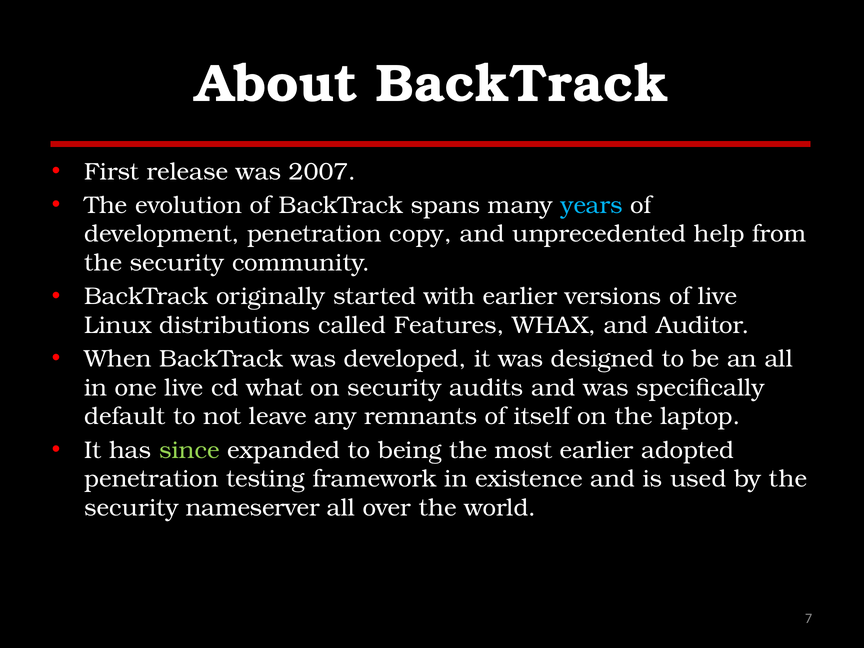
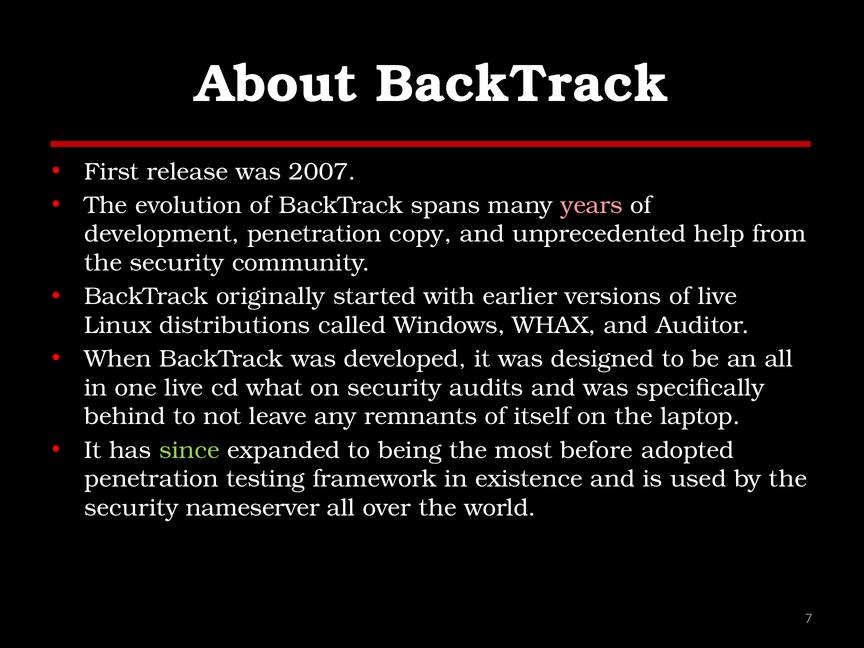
years colour: light blue -> pink
Features: Features -> Windows
default: default -> behind
most earlier: earlier -> before
